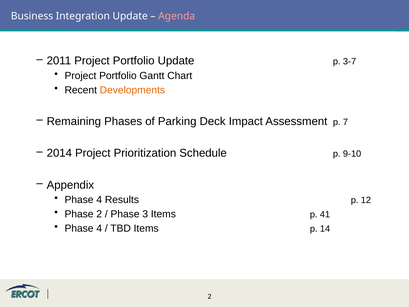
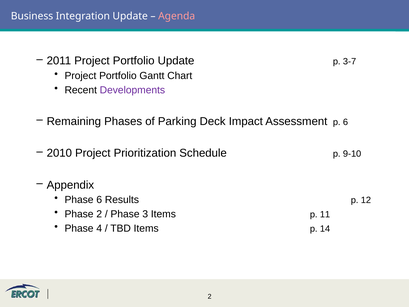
Developments colour: orange -> purple
p 7: 7 -> 6
2014: 2014 -> 2010
4 at (99, 200): 4 -> 6
41: 41 -> 11
